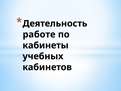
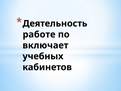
кабинеты: кабинеты -> включает
